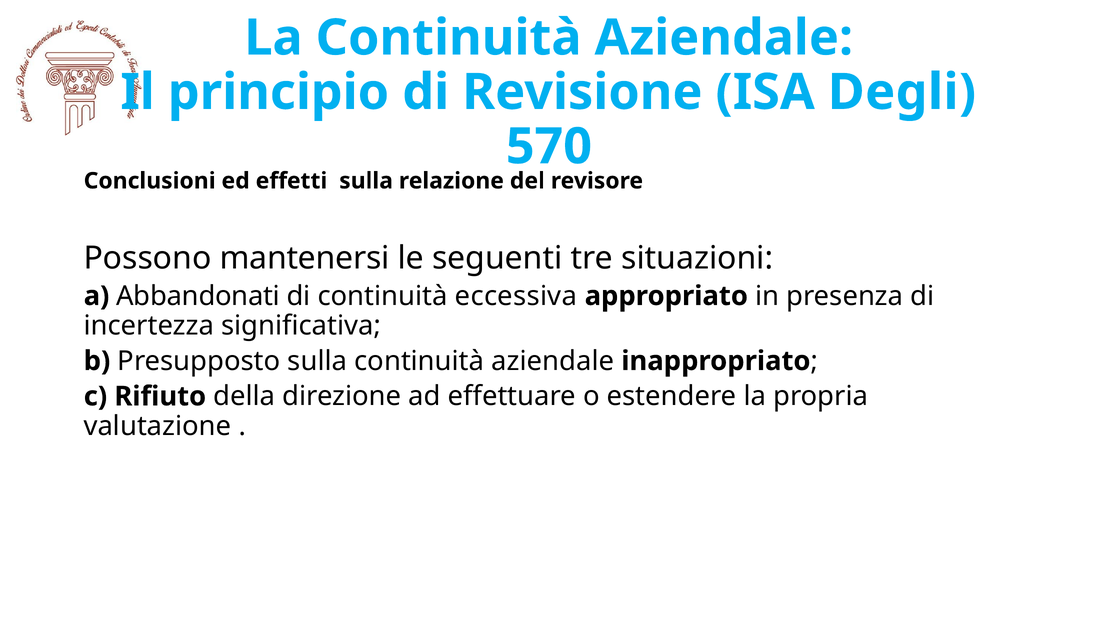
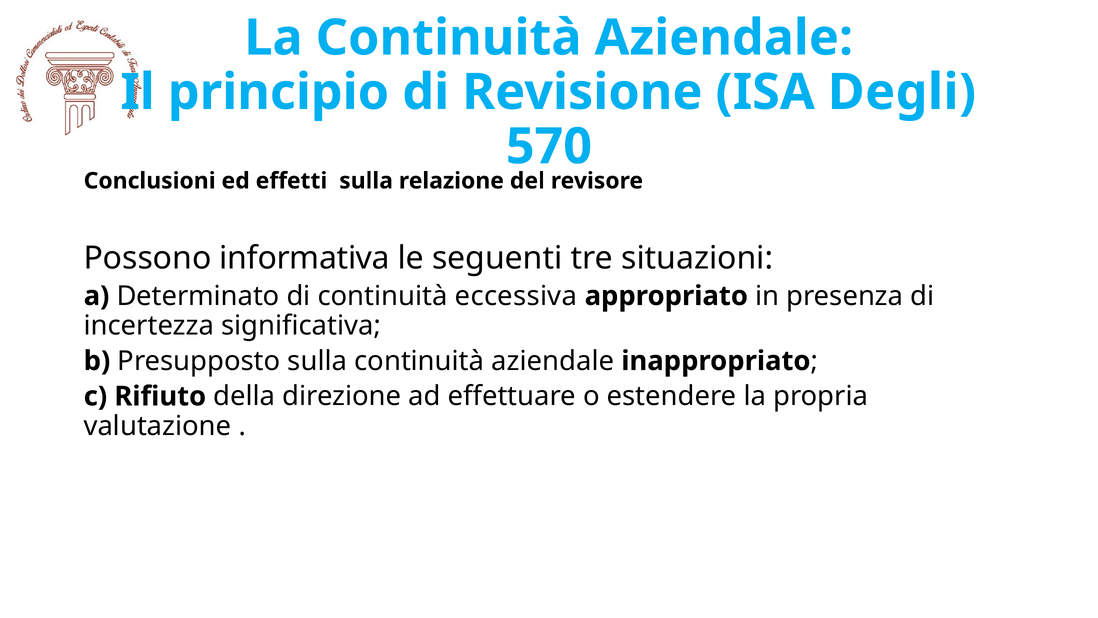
mantenersi: mantenersi -> informativa
Abbandonati: Abbandonati -> Determinato
